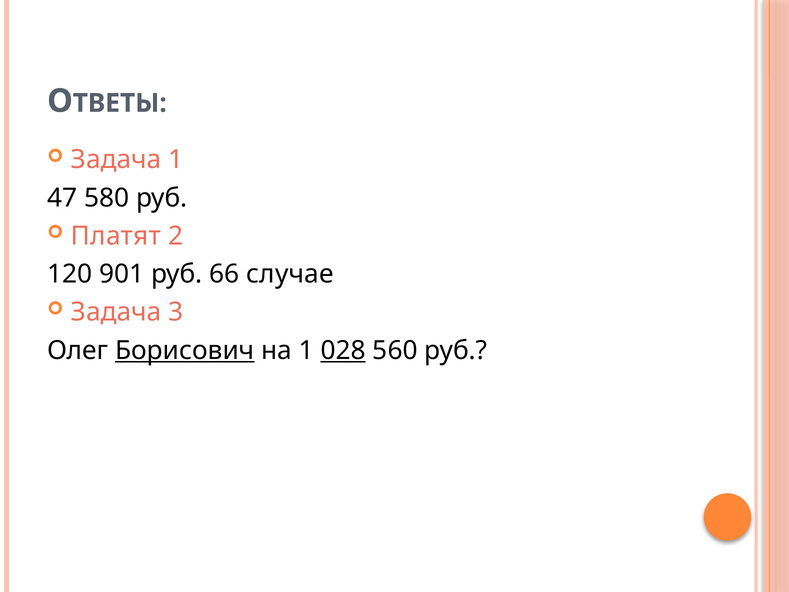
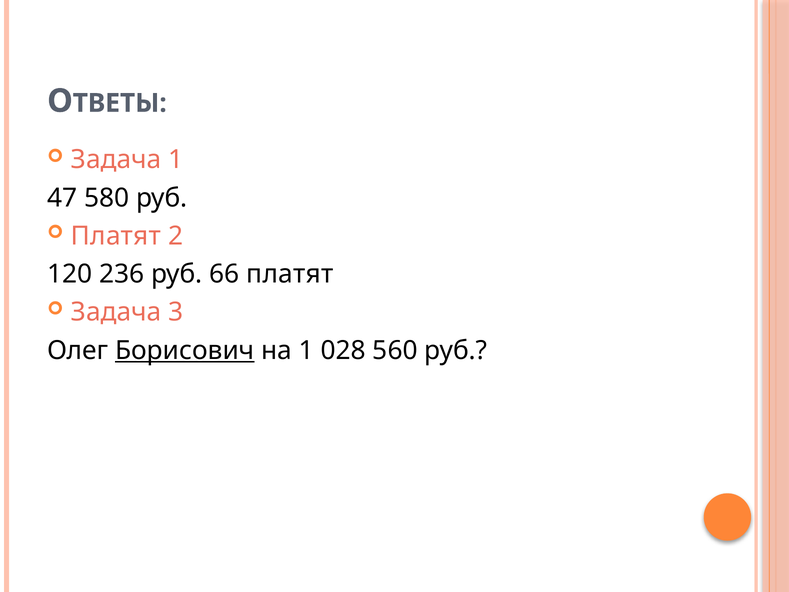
901: 901 -> 236
66 случае: случае -> платят
028 underline: present -> none
